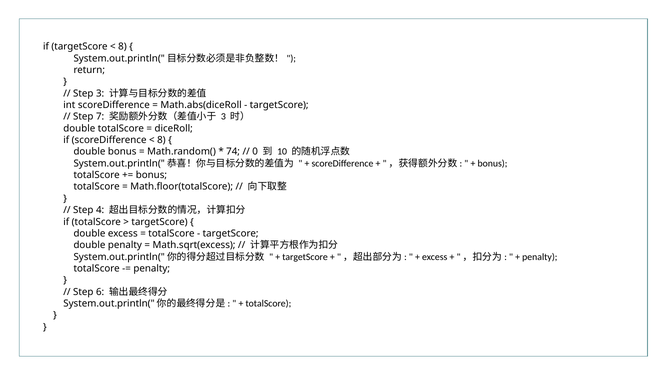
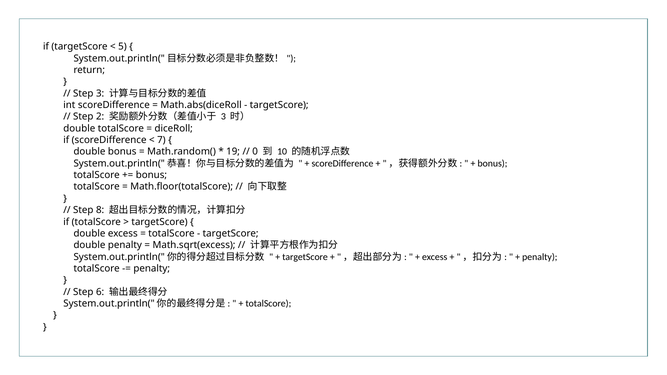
8 at (122, 47): 8 -> 5
7: 7 -> 2
8 at (161, 140): 8 -> 7
74: 74 -> 19
4: 4 -> 8
